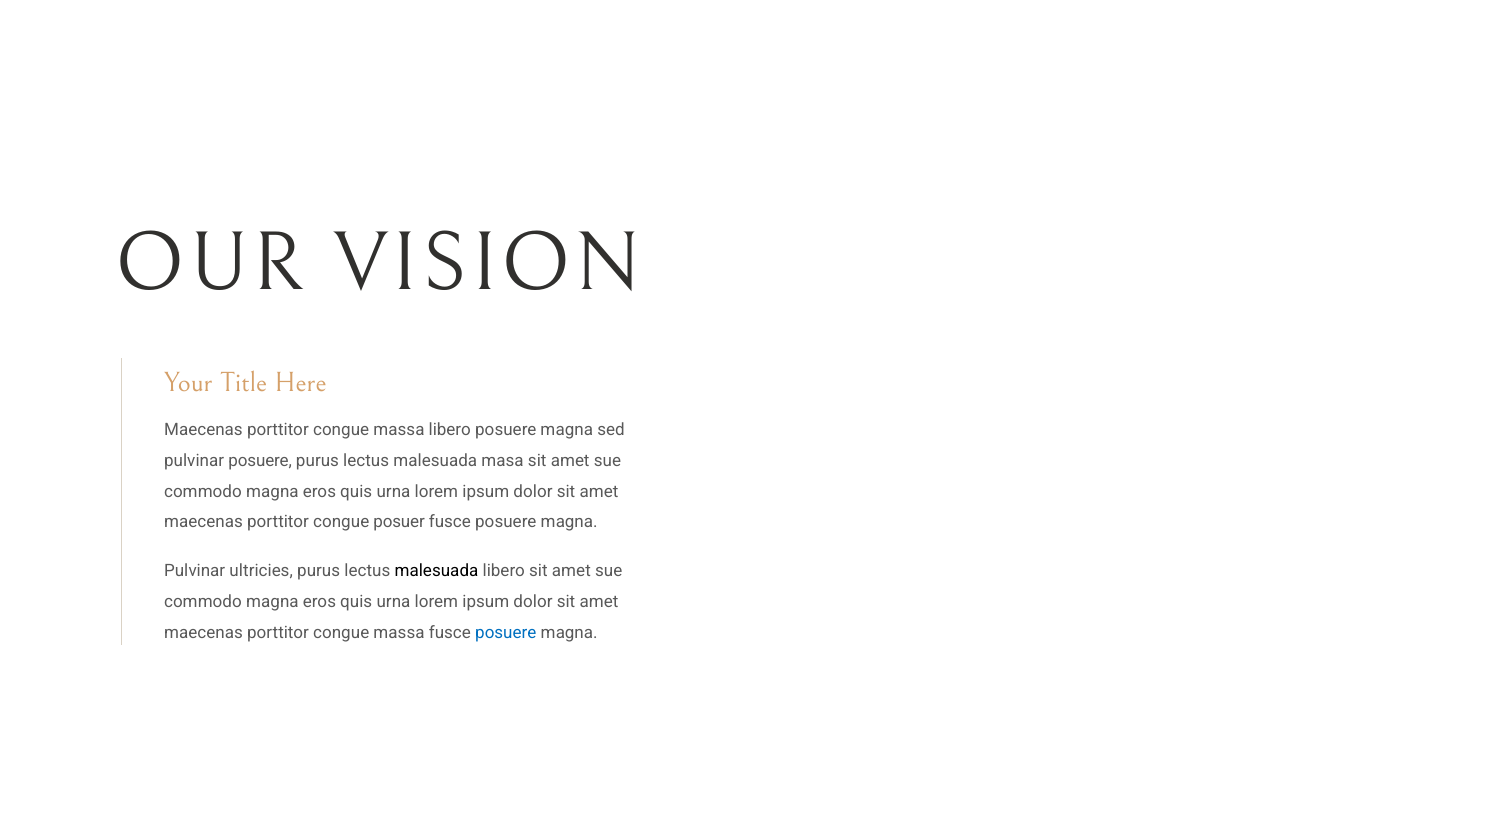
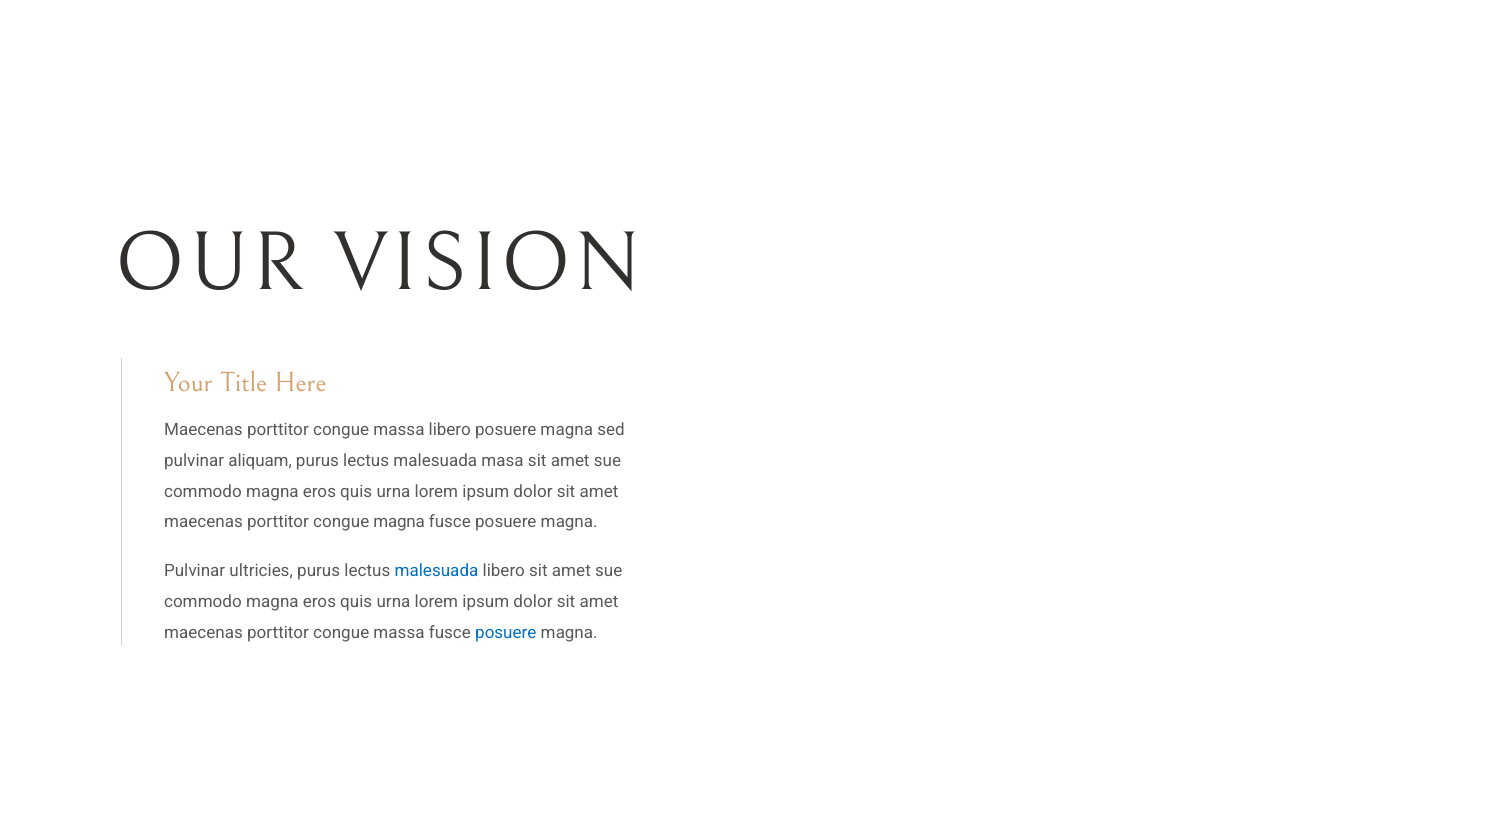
pulvinar posuere: posuere -> aliquam
congue posuer: posuer -> magna
malesuada at (436, 571) colour: black -> blue
